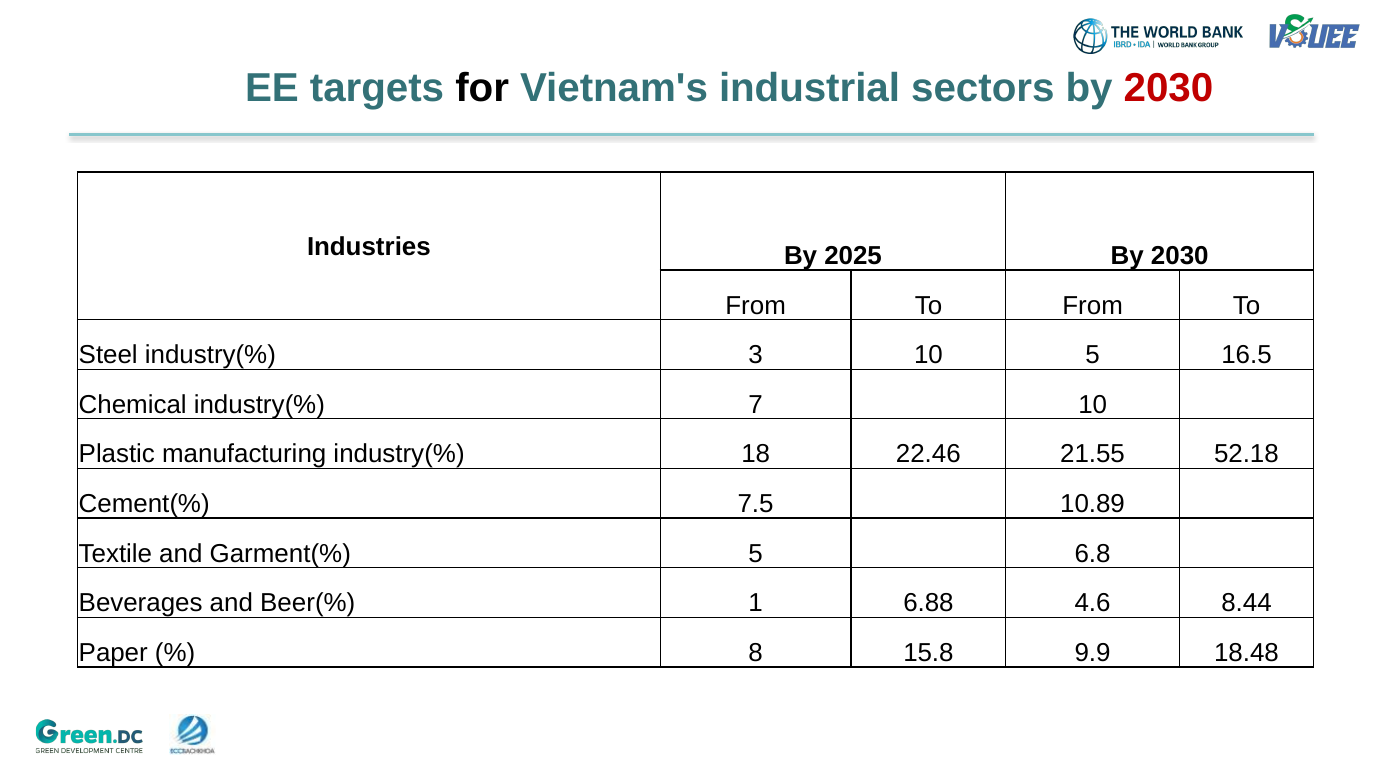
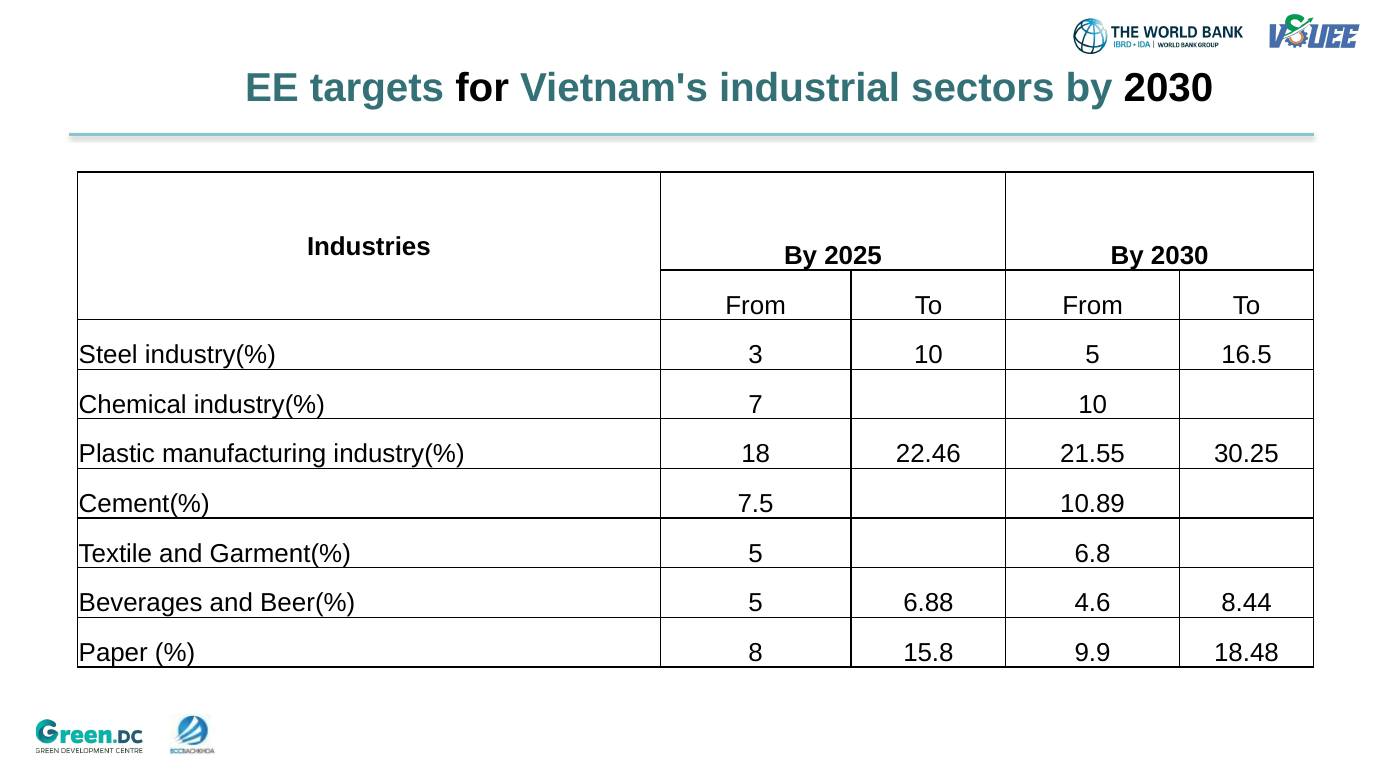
2030 at (1168, 88) colour: red -> black
52.18: 52.18 -> 30.25
Beer(% 1: 1 -> 5
